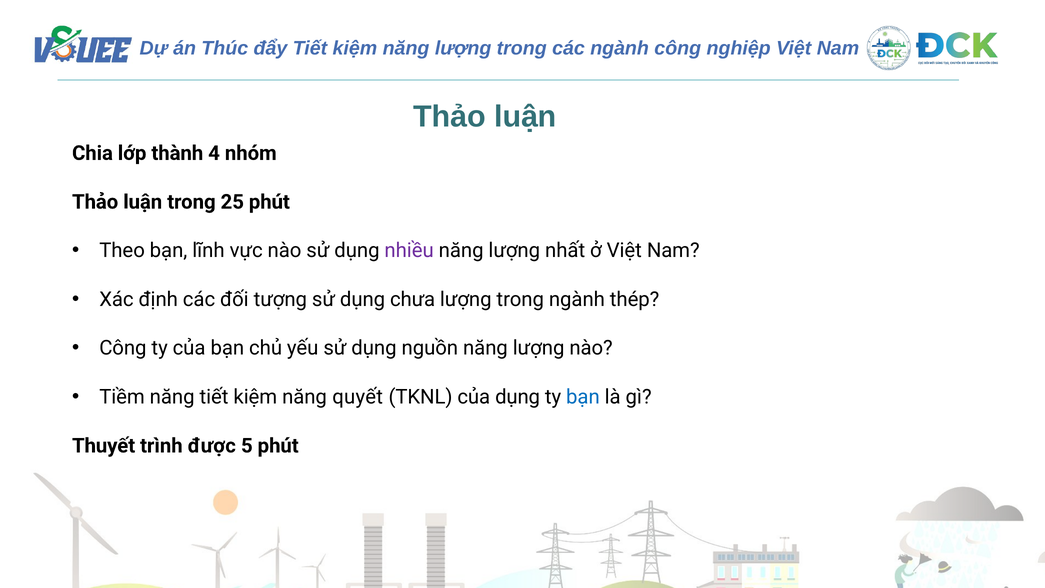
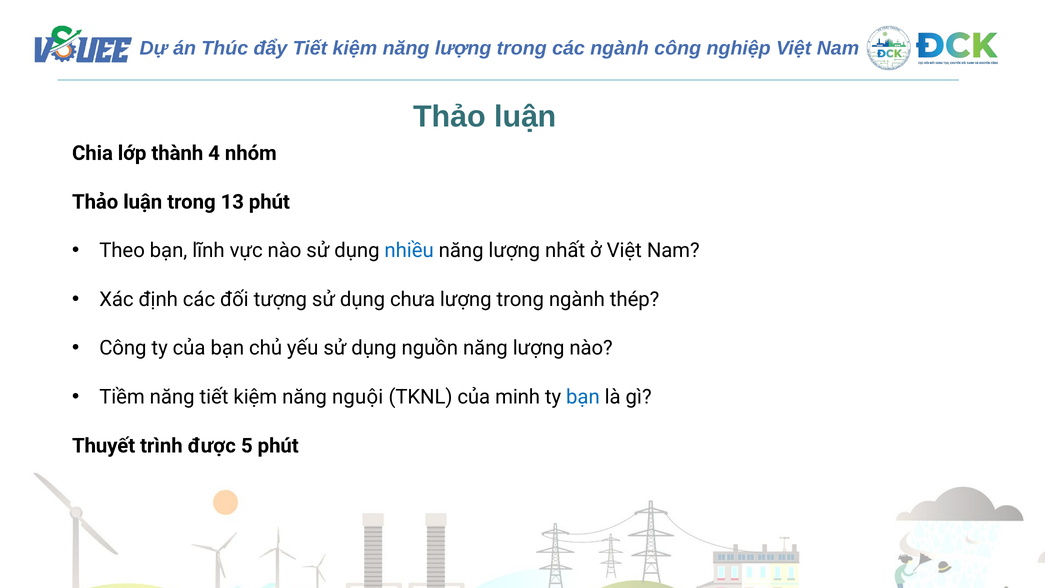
25: 25 -> 13
nhiều colour: purple -> blue
quyết: quyết -> nguội
của dụng: dụng -> minh
